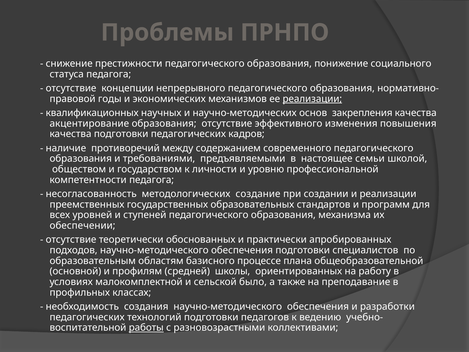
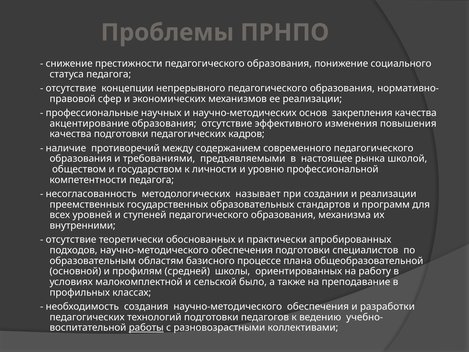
годы: годы -> сфер
реализации at (312, 99) underline: present -> none
квалификационных: квалификационных -> профессиональные
семьи: семьи -> рынка
создание: создание -> называет
обеспечении: обеспечении -> внутренними
